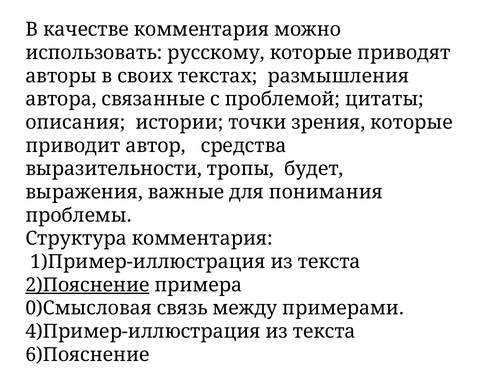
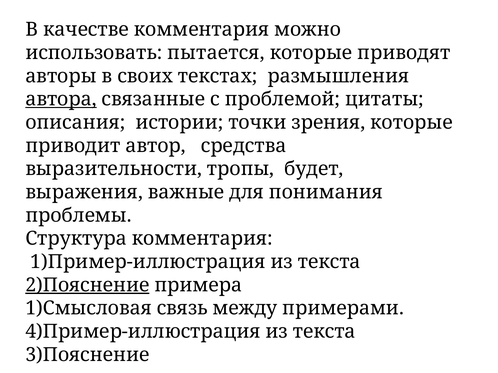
русскому: русскому -> пытается
автора underline: none -> present
0)Смысловая: 0)Смысловая -> 1)Смысловая
6)Пояснение: 6)Пояснение -> 3)Пояснение
